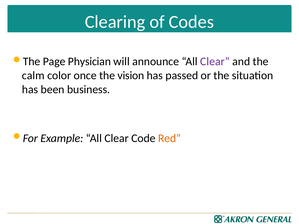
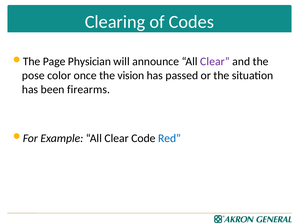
calm: calm -> pose
business: business -> firearms
Red colour: orange -> blue
